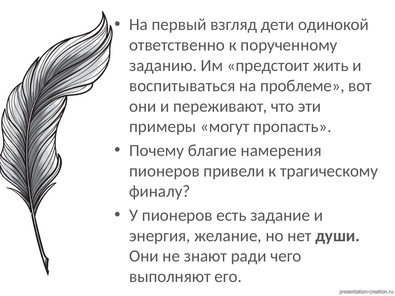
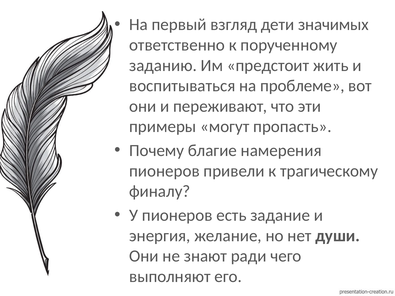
одинокой: одинокой -> значимых
